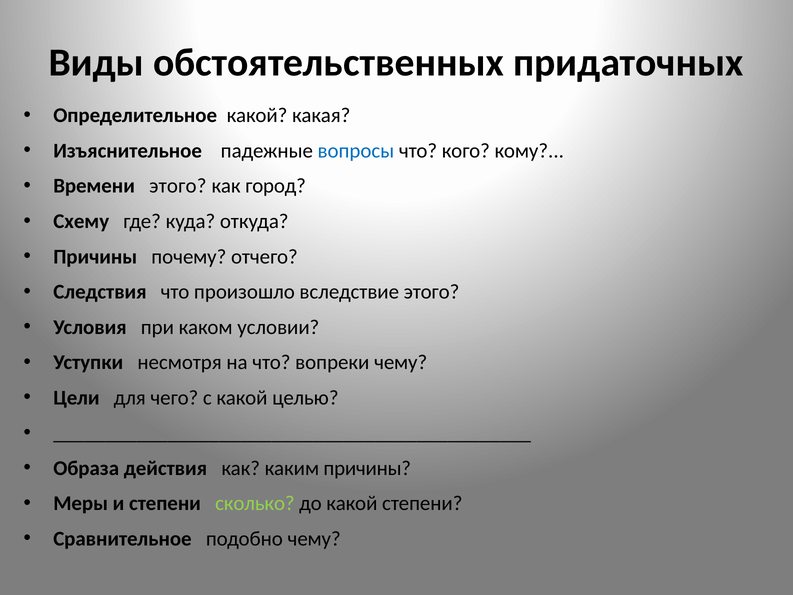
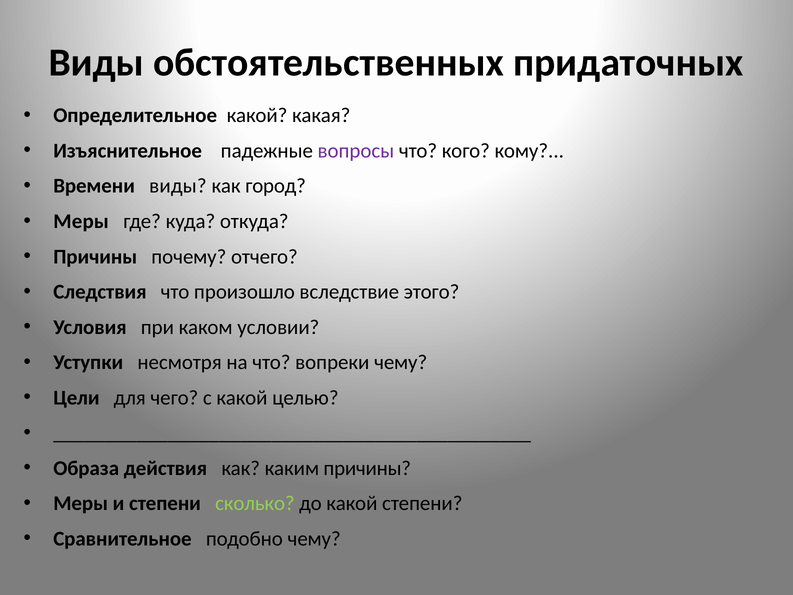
вопросы colour: blue -> purple
Времени этого: этого -> виды
Схему at (81, 221): Схему -> Меры
